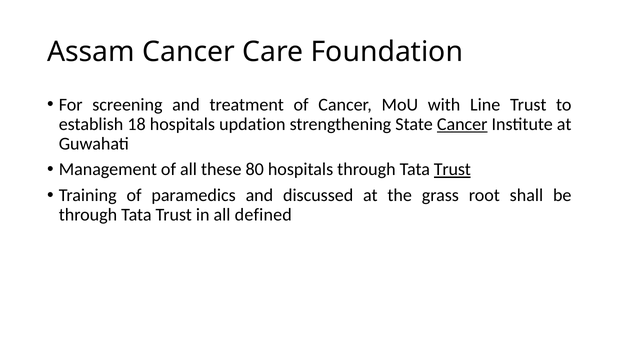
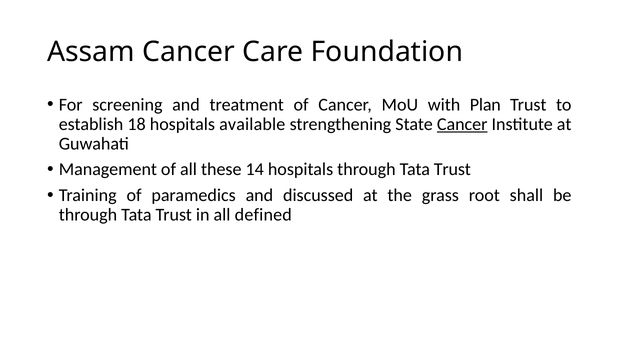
Line: Line -> Plan
updation: updation -> available
80: 80 -> 14
Trust at (452, 170) underline: present -> none
